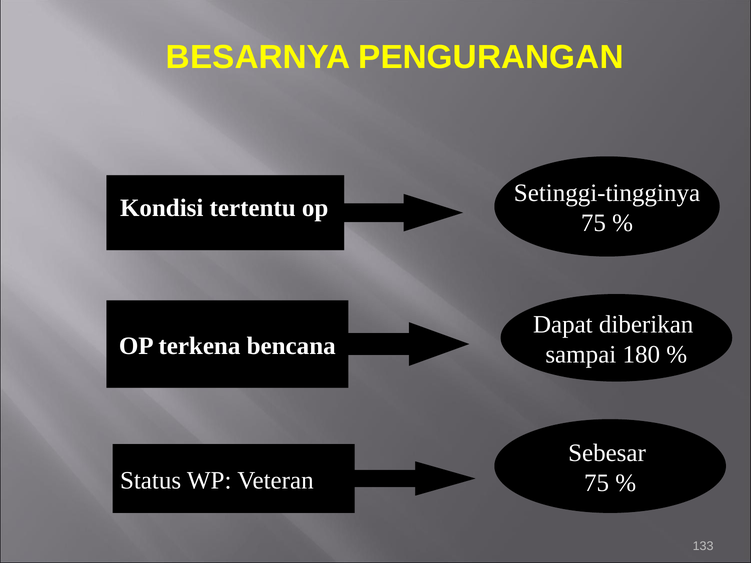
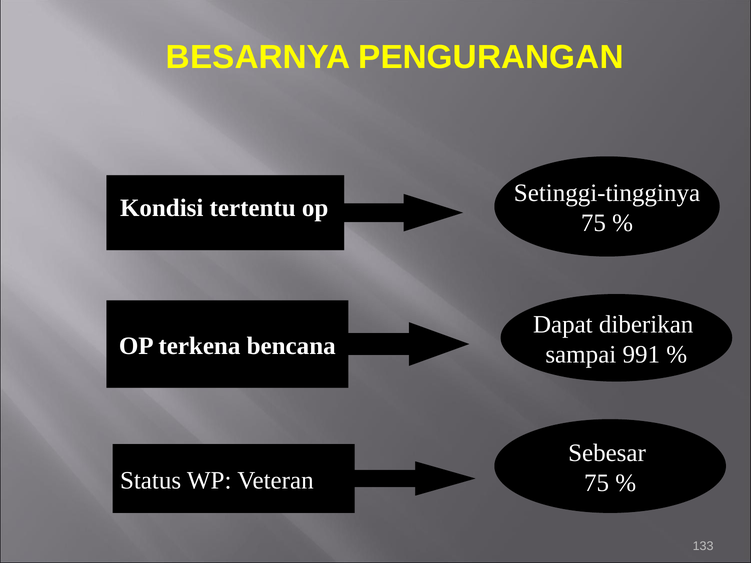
180: 180 -> 991
